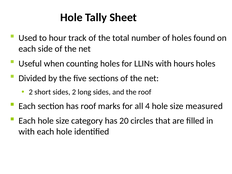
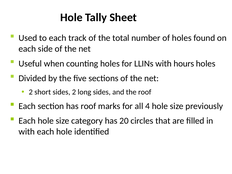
to hour: hour -> each
measured: measured -> previously
